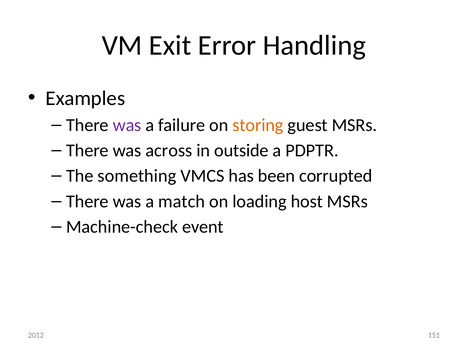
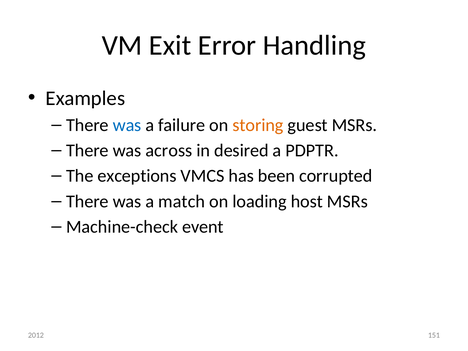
was at (127, 125) colour: purple -> blue
outside: outside -> desired
something: something -> exceptions
